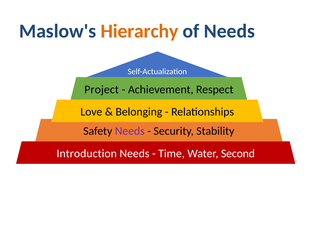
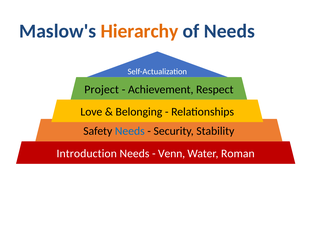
Needs at (130, 131) colour: purple -> blue
Time: Time -> Venn
Second: Second -> Roman
